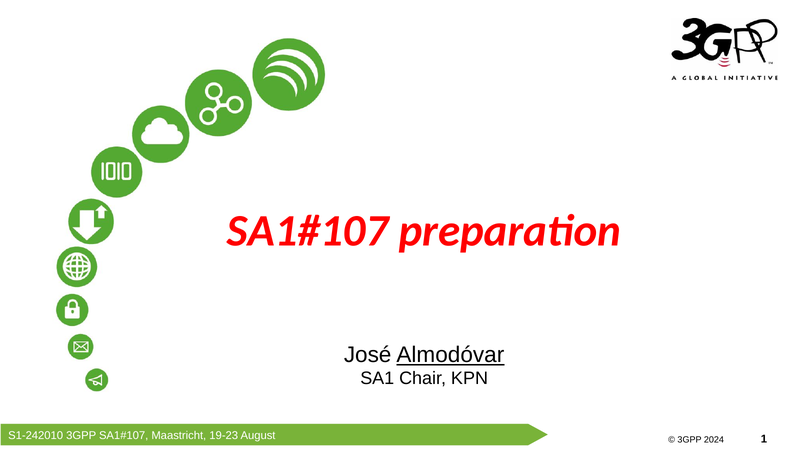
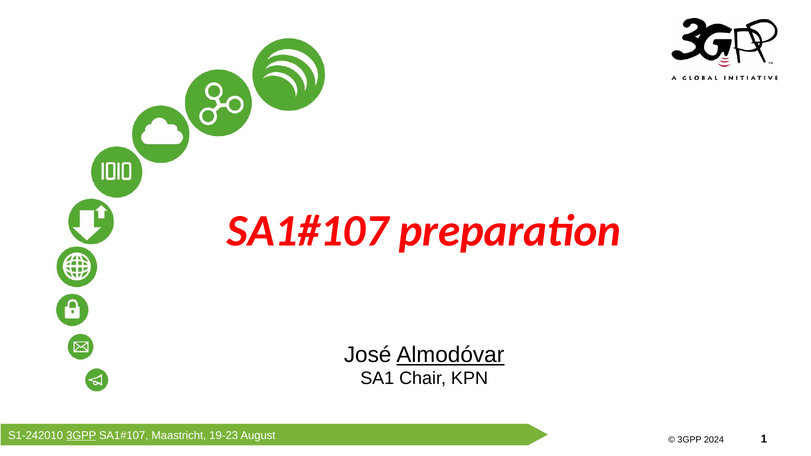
3GPP at (81, 436) underline: none -> present
